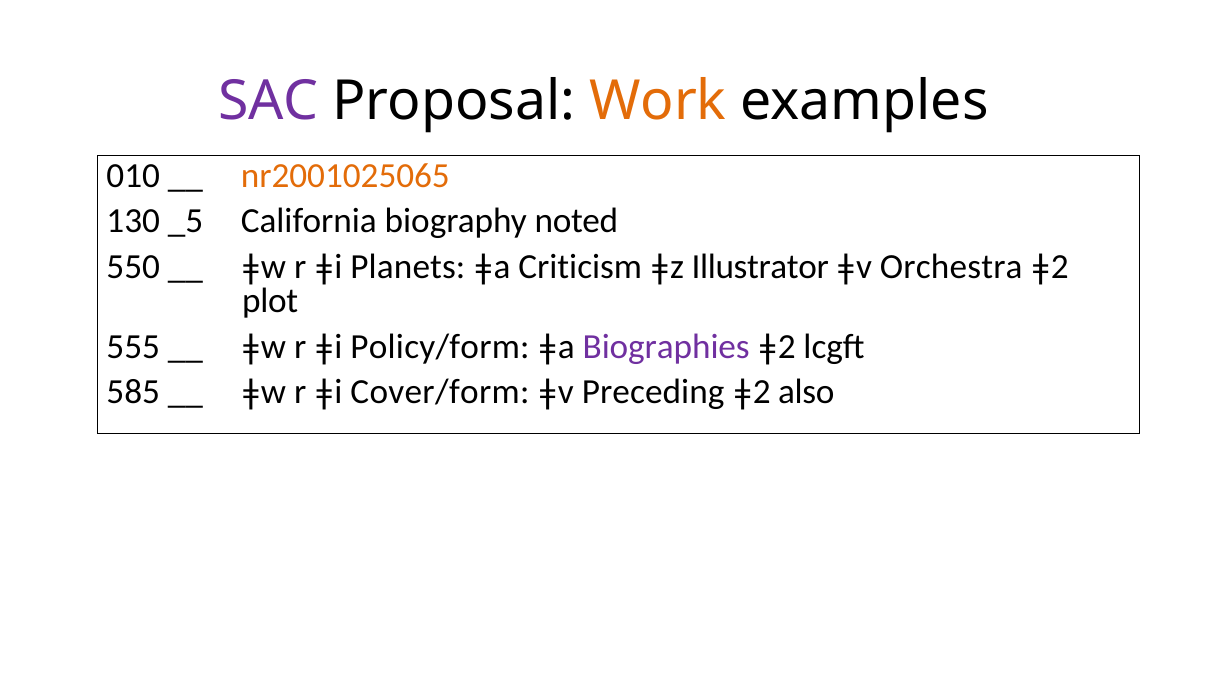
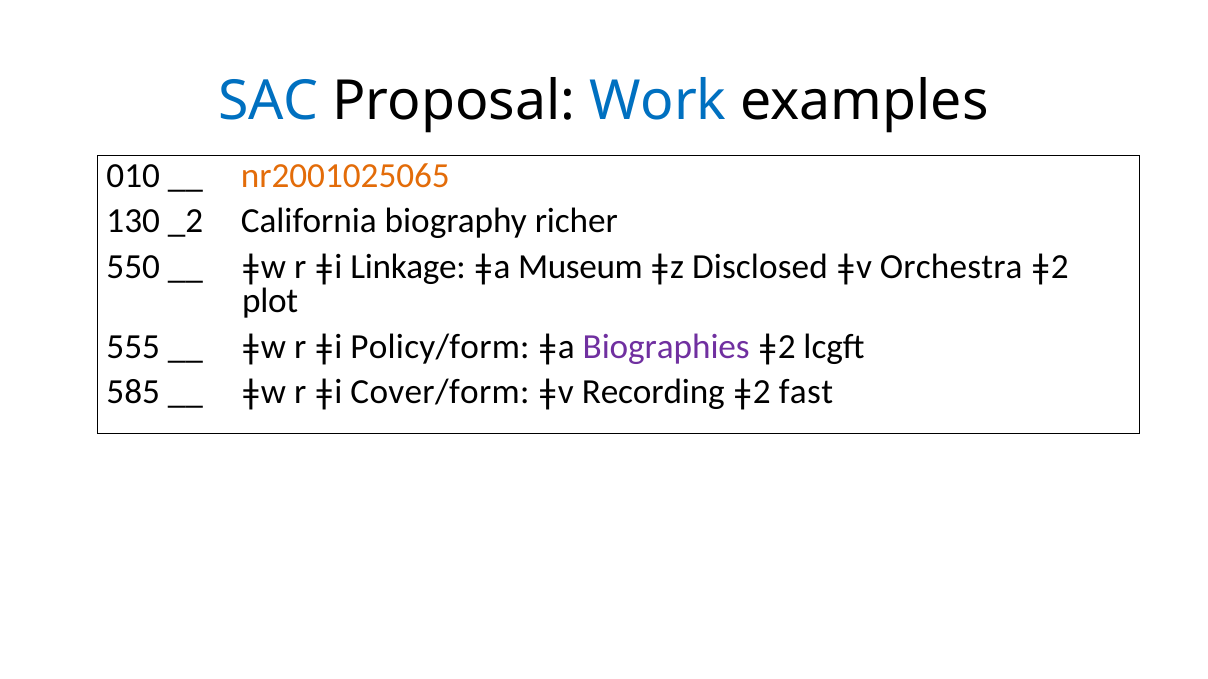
SAC colour: purple -> blue
Work colour: orange -> blue
_5: _5 -> _2
noted: noted -> richer
Planets: Planets -> Linkage
Criticism: Criticism -> Museum
Illustrator: Illustrator -> Disclosed
Preceding: Preceding -> Recording
also: also -> fast
